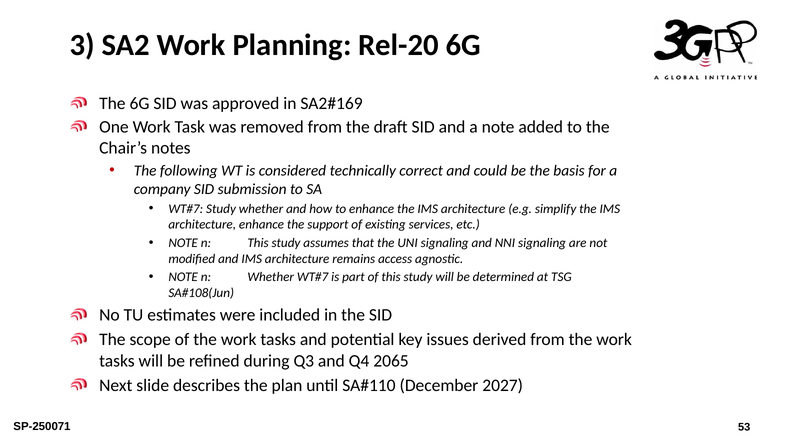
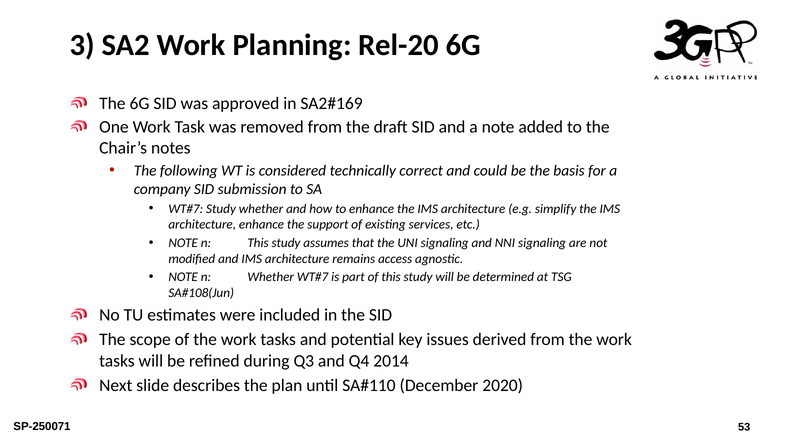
2065: 2065 -> 2014
2027: 2027 -> 2020
